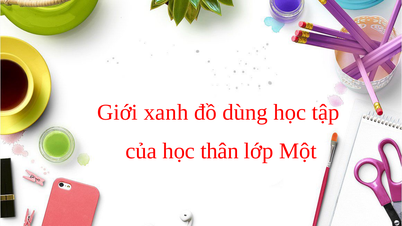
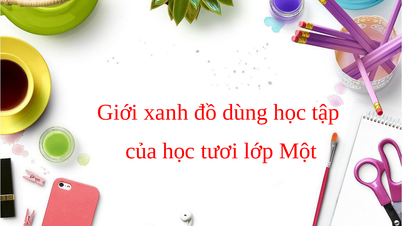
thân: thân -> tươi
